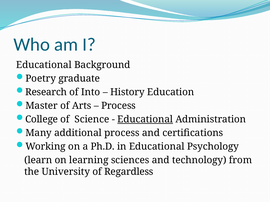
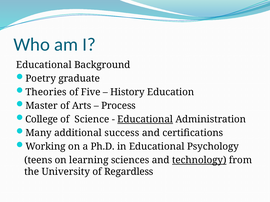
Research: Research -> Theories
Into: Into -> Five
additional process: process -> success
learn: learn -> teens
technology underline: none -> present
